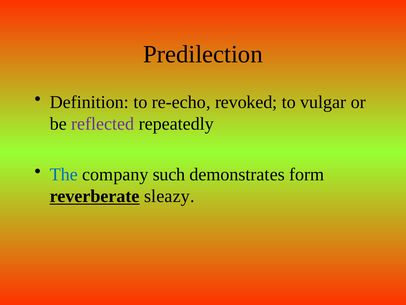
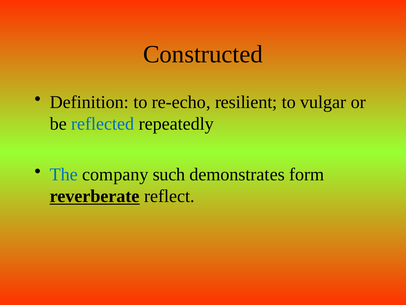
Predilection: Predilection -> Constructed
revoked: revoked -> resilient
reflected colour: purple -> blue
sleazy: sleazy -> reflect
